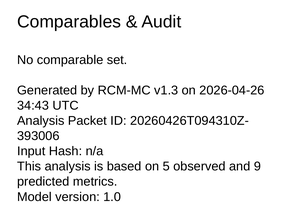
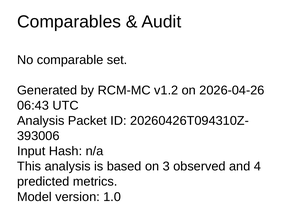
v1.3: v1.3 -> v1.2
34:43: 34:43 -> 06:43
5: 5 -> 3
9: 9 -> 4
